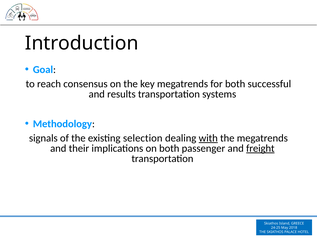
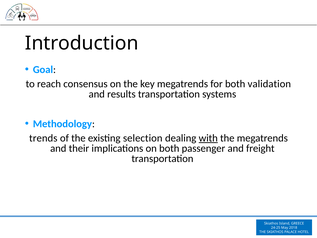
successful: successful -> validation
signals: signals -> trends
freight underline: present -> none
